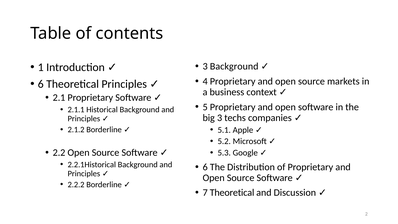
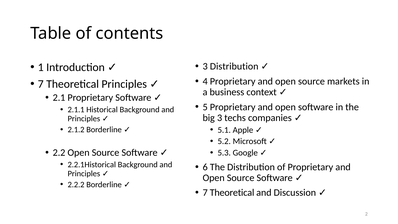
3 Background: Background -> Distribution
6 at (41, 84): 6 -> 7
